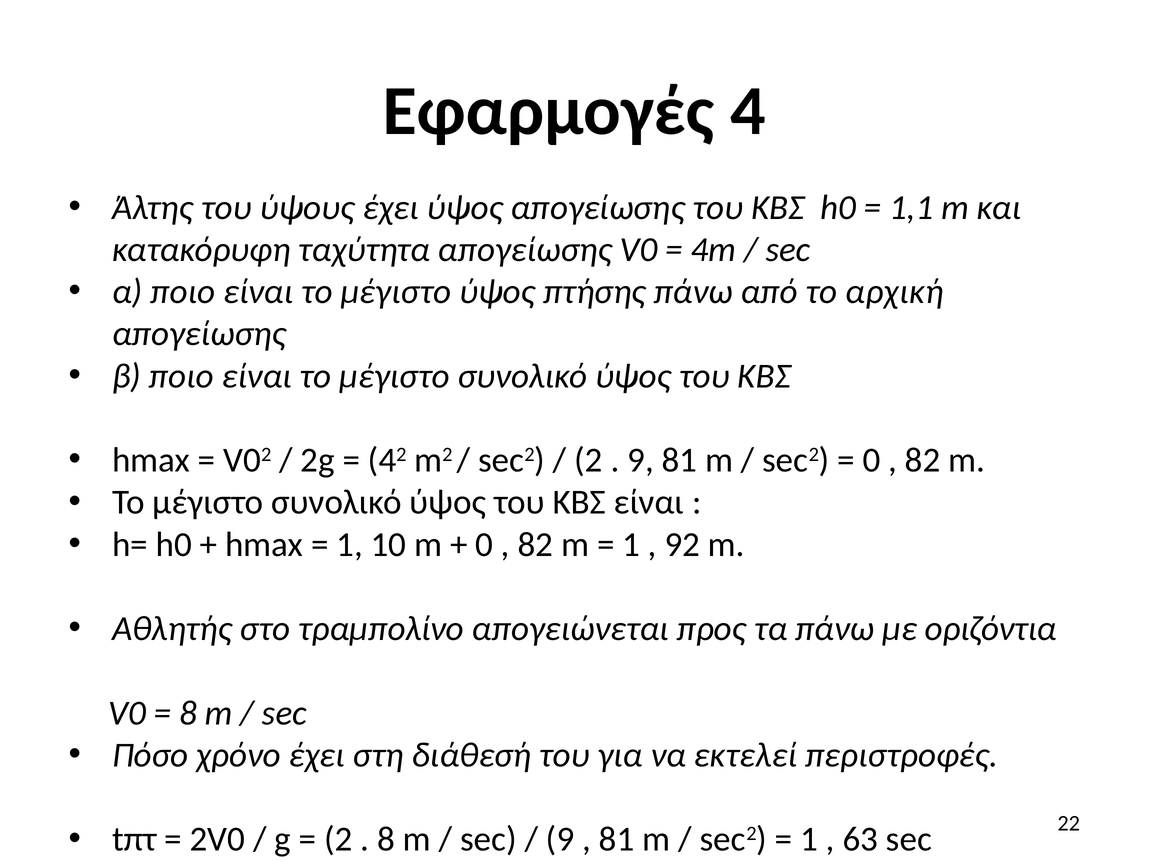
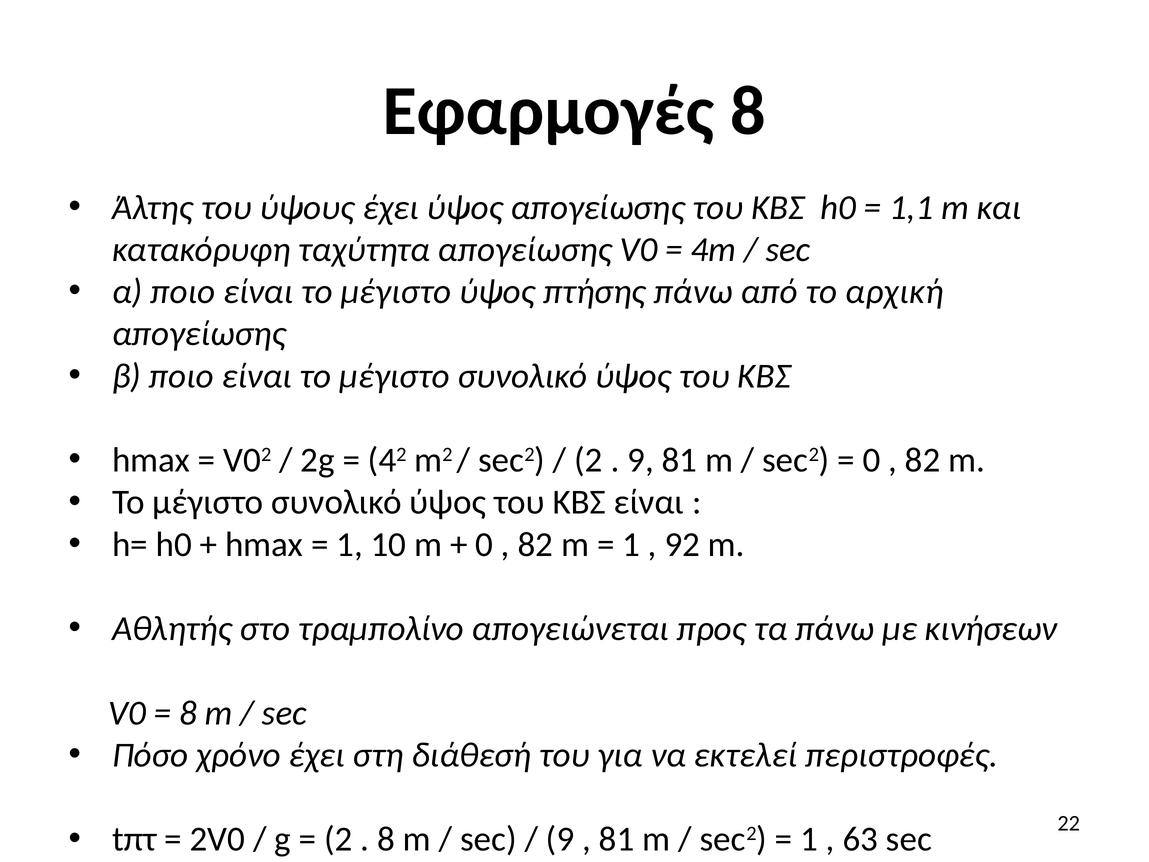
Εφαρμογές 4: 4 -> 8
οριζόντια: οριζόντια -> κινήσεων
